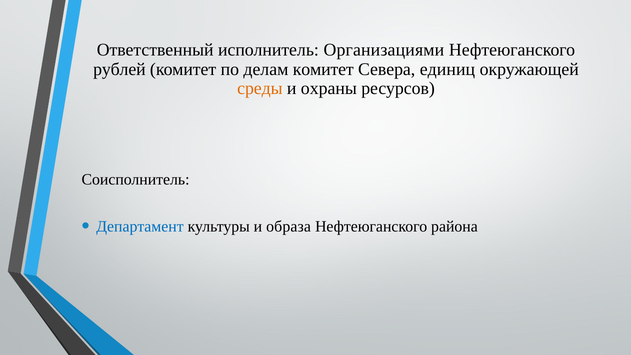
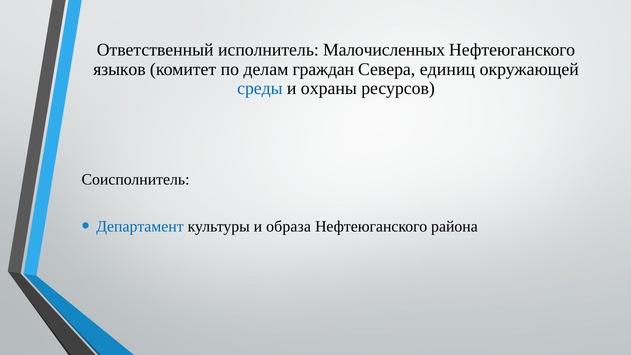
Организациями: Организациями -> Малочисленных
рублей: рублей -> языков
делам комитет: комитет -> граждан
среды colour: orange -> blue
